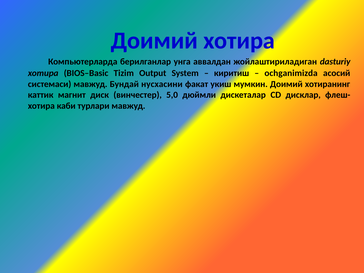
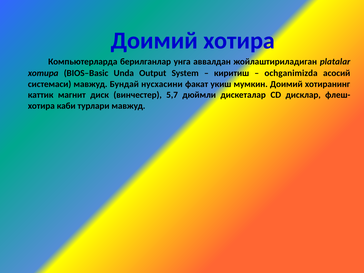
dasturiy: dasturiy -> platalar
Tizim: Tizim -> Unda
5,0: 5,0 -> 5,7
